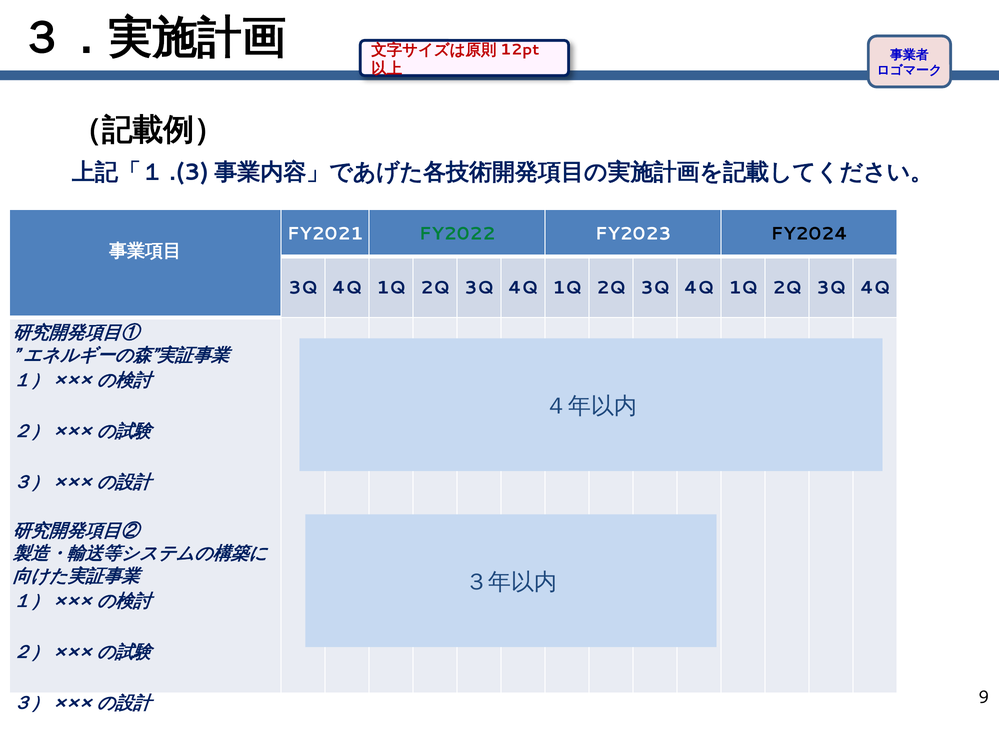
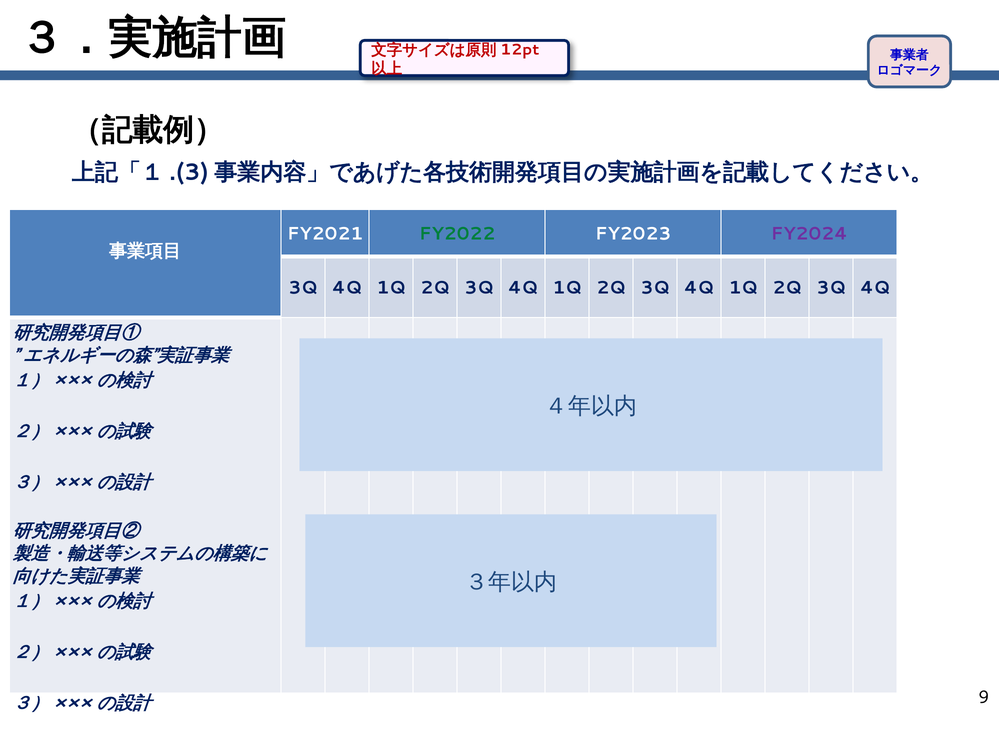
FY2024 colour: black -> purple
